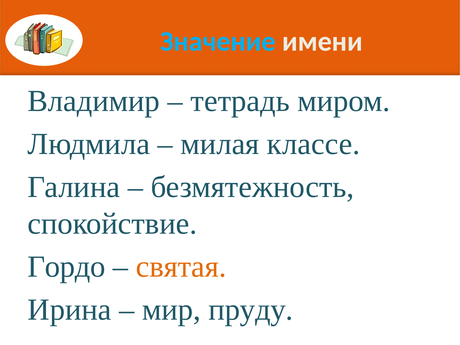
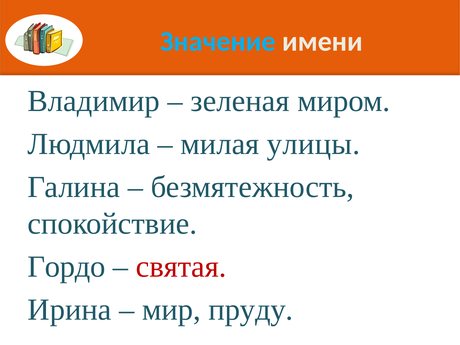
тетрадь: тетрадь -> зеленая
классе: классе -> улицы
святая colour: orange -> red
